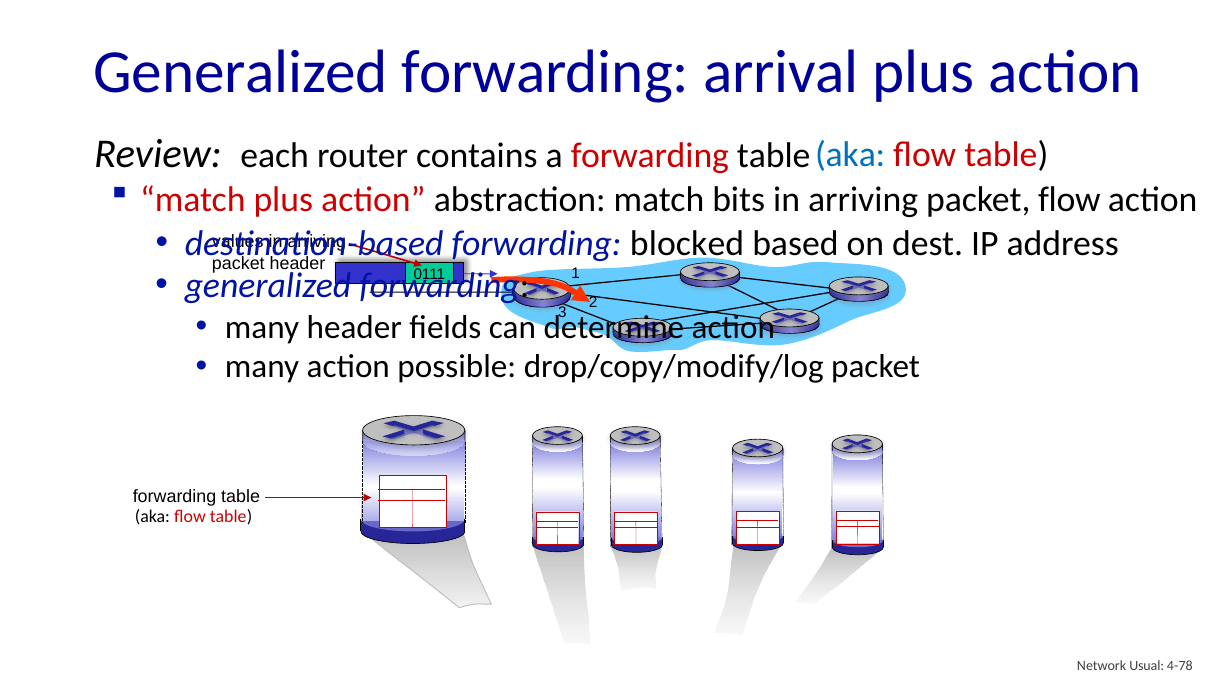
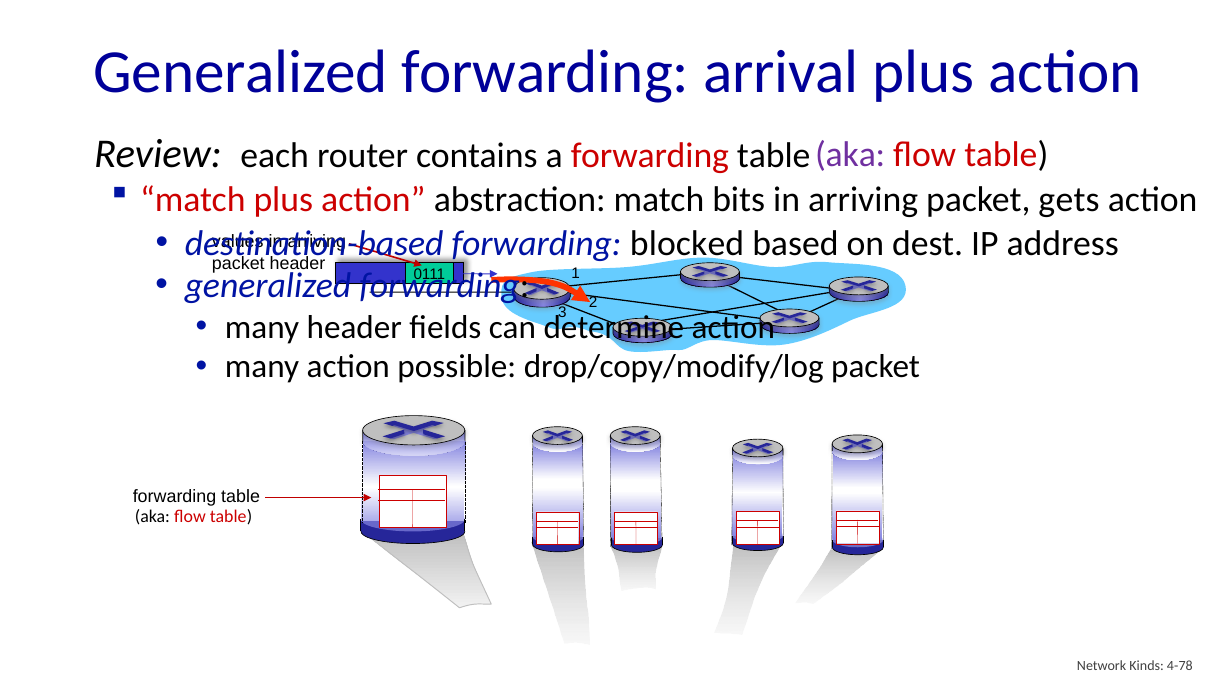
aka at (850, 155) colour: blue -> purple
packet flow: flow -> gets
Usual: Usual -> Kinds
